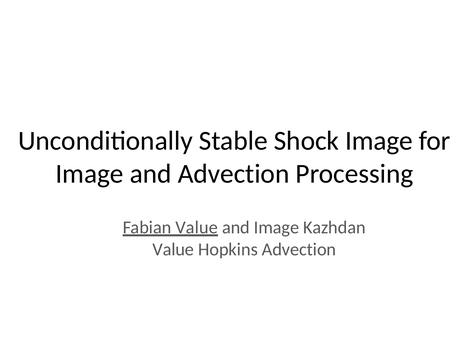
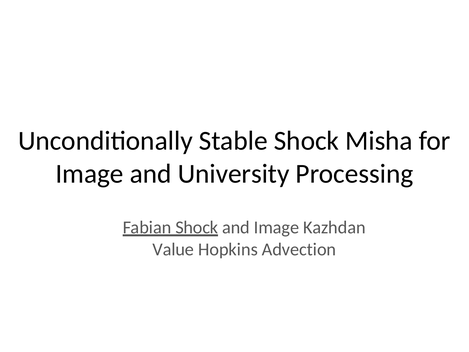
Shock Image: Image -> Misha
and Advection: Advection -> University
Fabian Value: Value -> Shock
